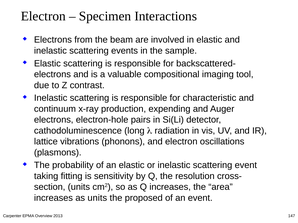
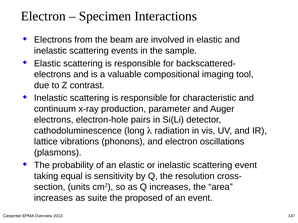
expending: expending -> parameter
fitting: fitting -> equal
as units: units -> suite
